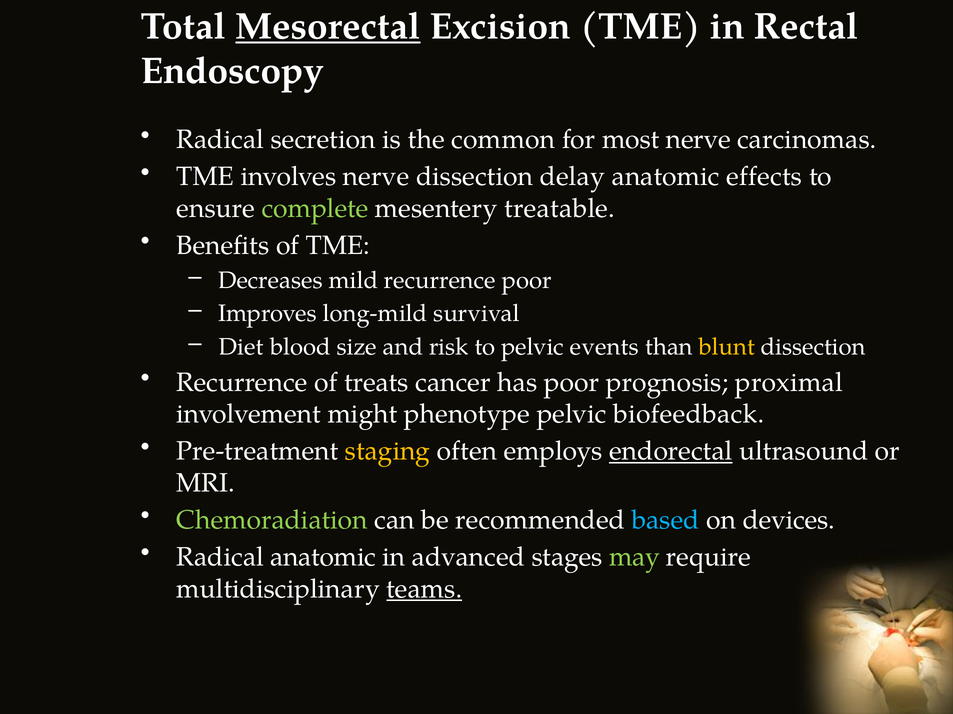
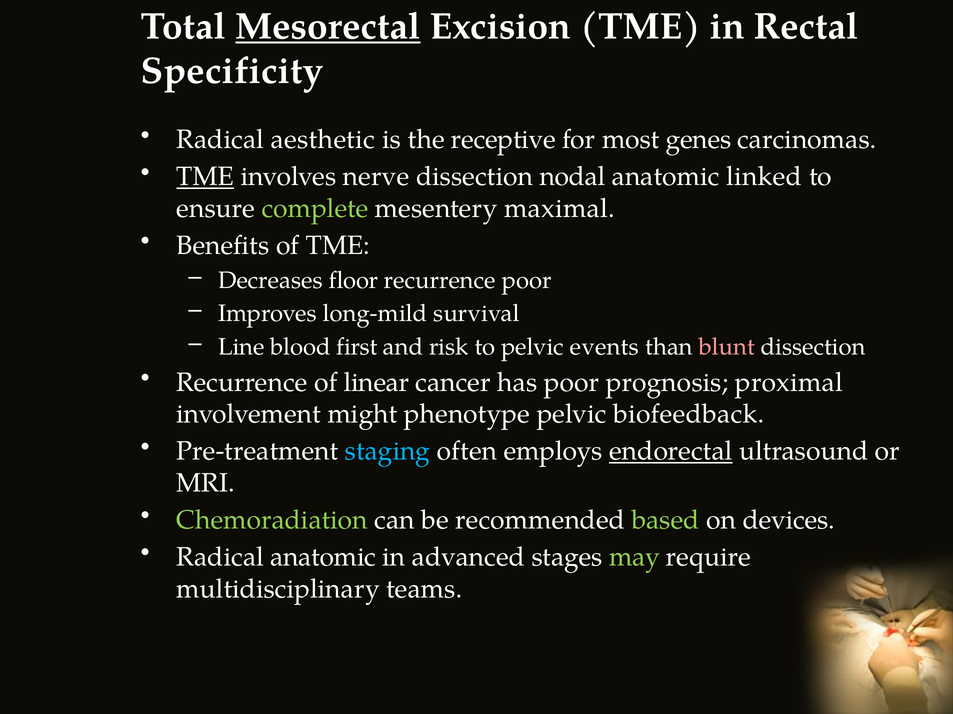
Endoscopy: Endoscopy -> Specificity
secretion: secretion -> aesthetic
common: common -> receptive
most nerve: nerve -> genes
TME at (205, 177) underline: none -> present
delay: delay -> nodal
effects: effects -> linked
treatable: treatable -> maximal
mild: mild -> floor
Diet: Diet -> Line
size: size -> first
blunt colour: yellow -> pink
treats: treats -> linear
staging colour: yellow -> light blue
based colour: light blue -> light green
teams underline: present -> none
